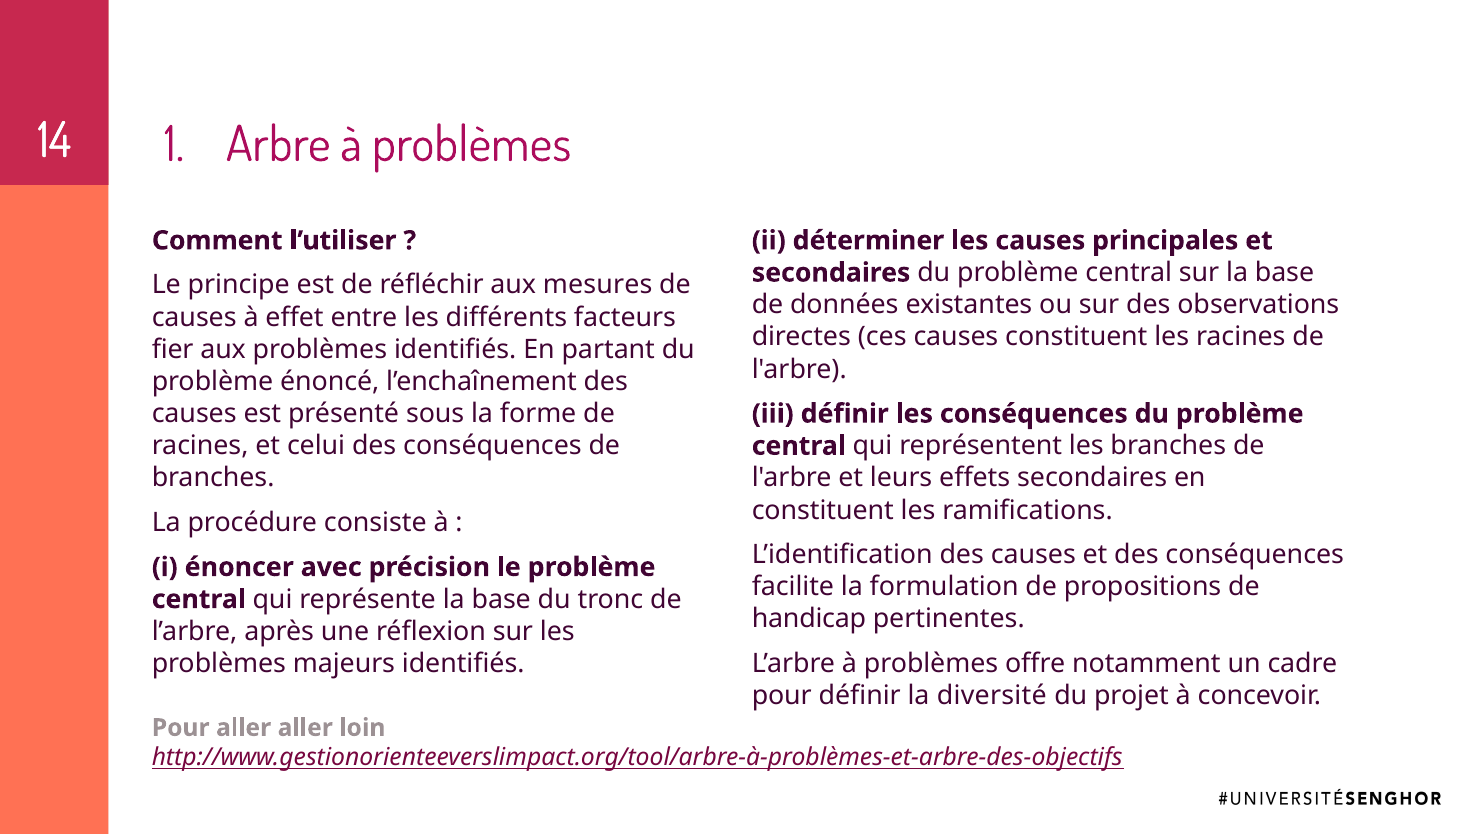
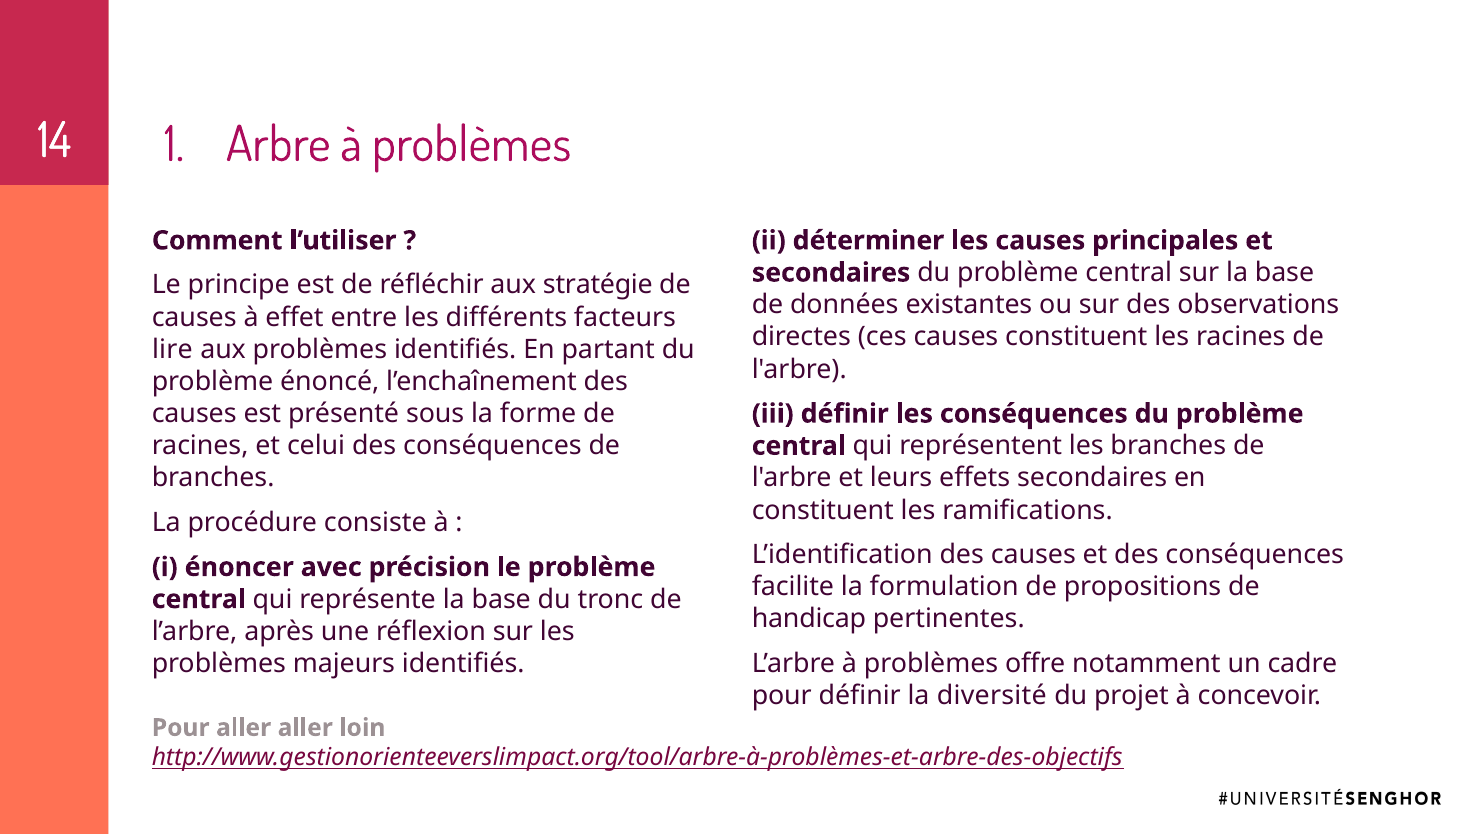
mesures: mesures -> stratégie
fier: fier -> lire
